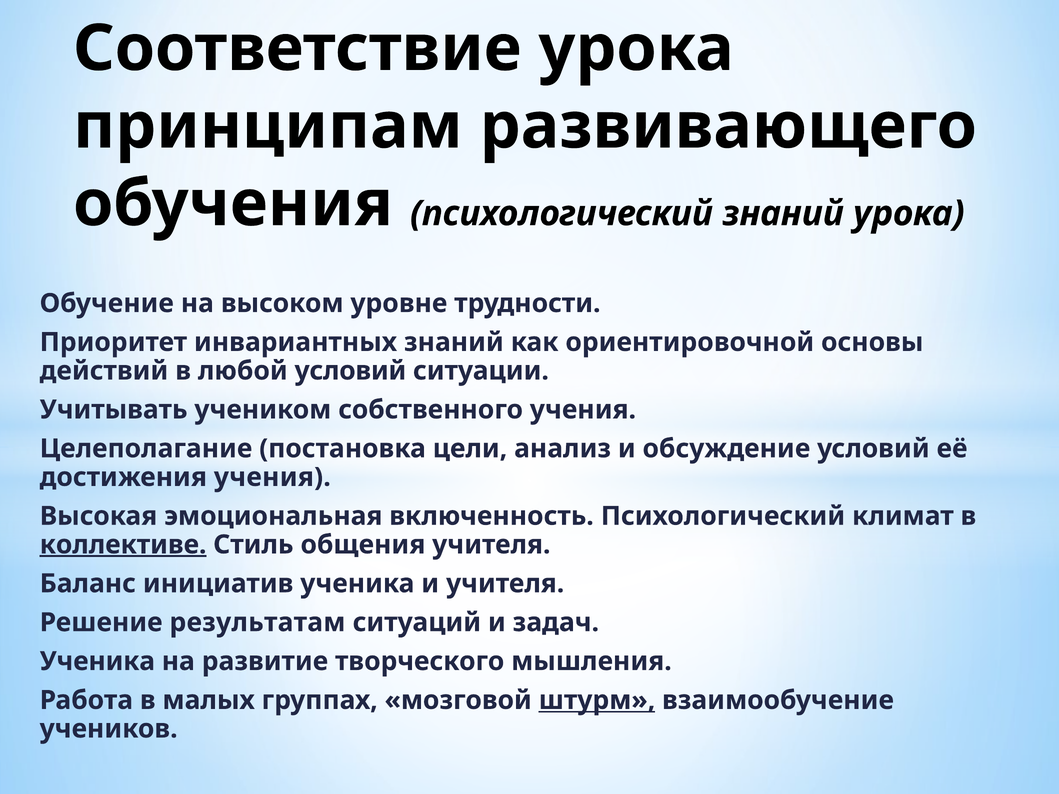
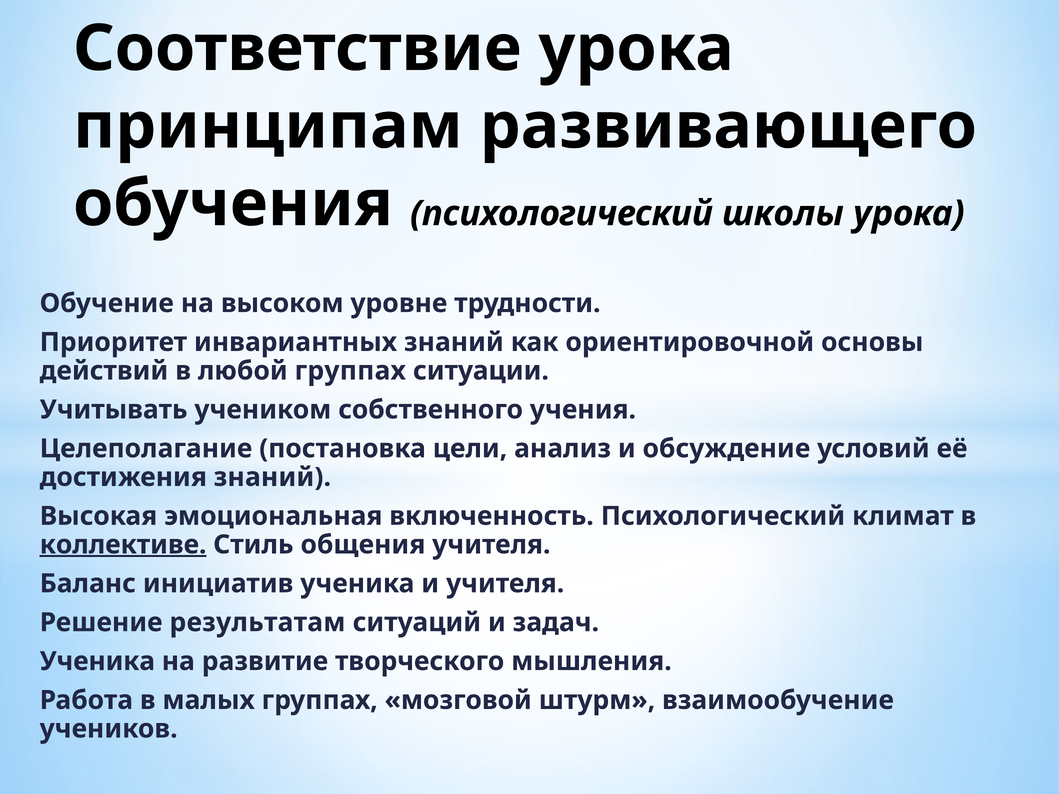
психологический знаний: знаний -> школы
любой условий: условий -> группах
достижения учения: учения -> знаний
штурм underline: present -> none
